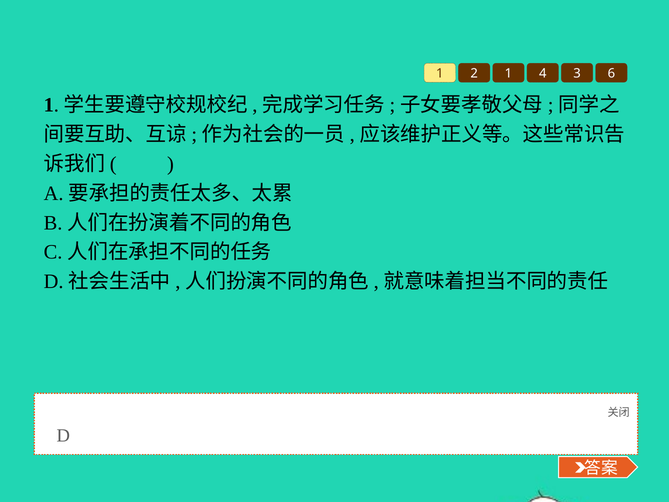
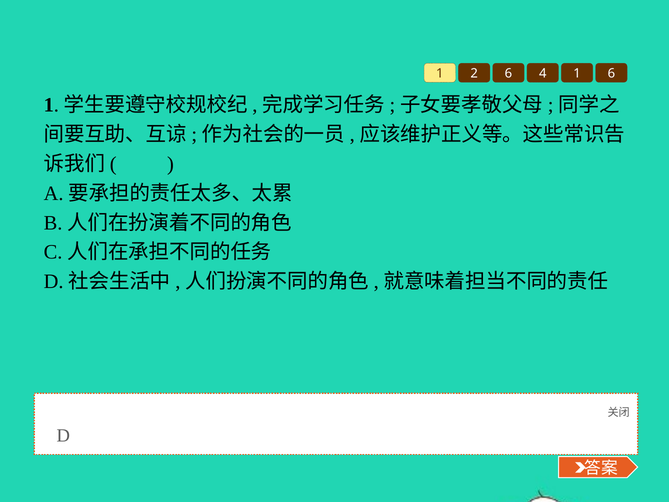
2 1: 1 -> 6
4 3: 3 -> 1
